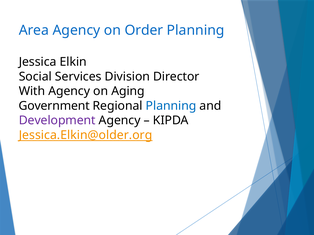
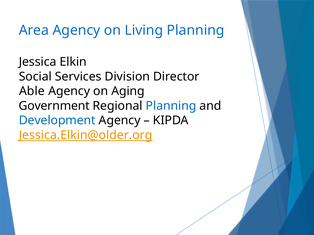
Order: Order -> Living
With: With -> Able
Development colour: purple -> blue
